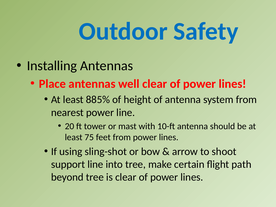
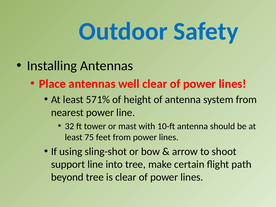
885%: 885% -> 571%
20: 20 -> 32
